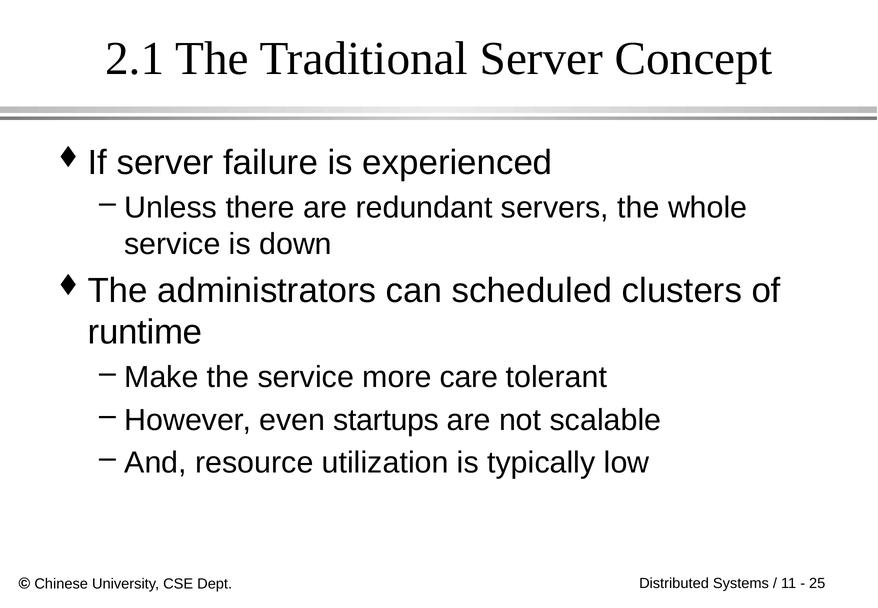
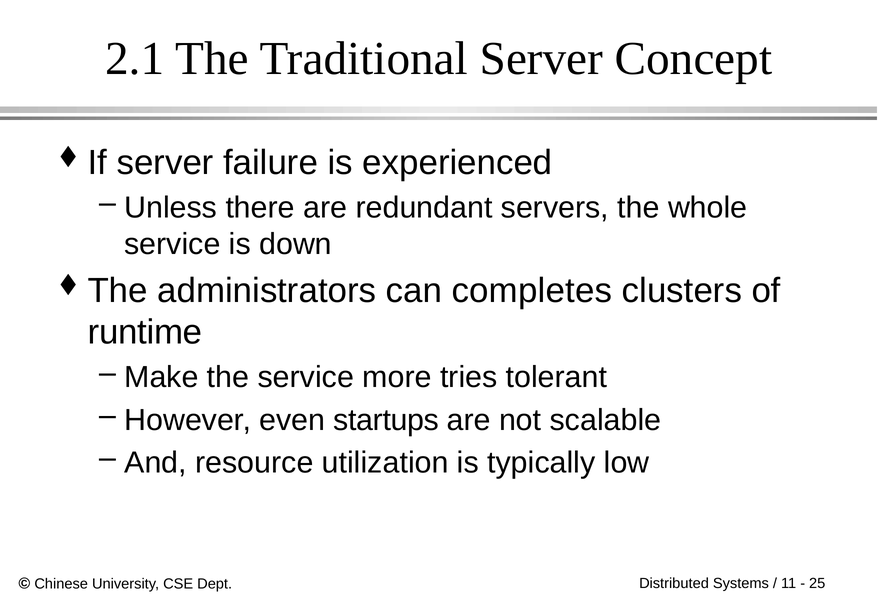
scheduled: scheduled -> completes
care: care -> tries
